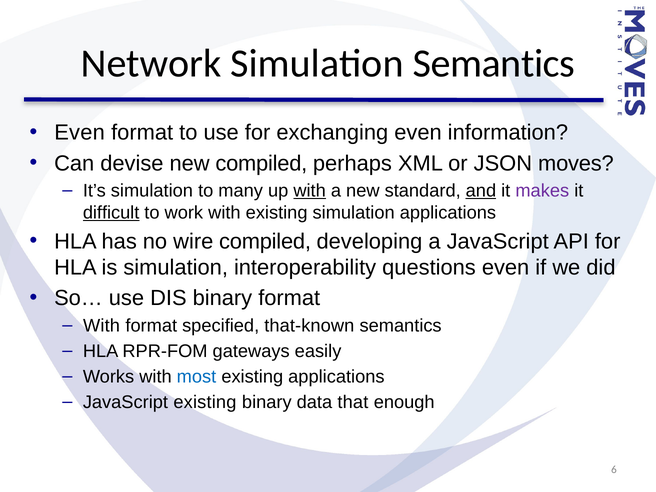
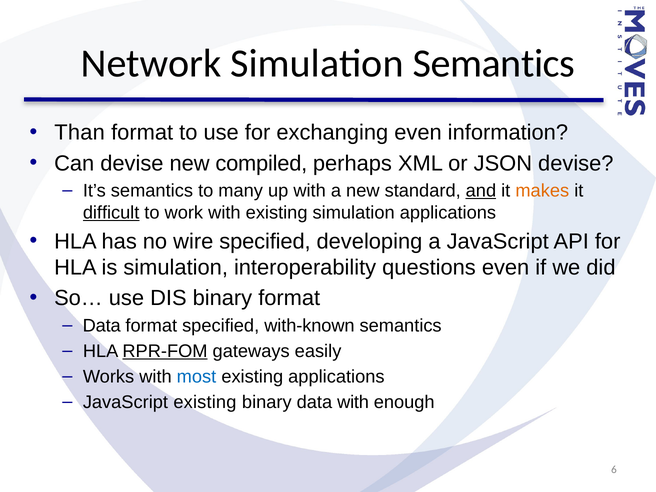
Even at (80, 133): Even -> Than
JSON moves: moves -> devise
It’s simulation: simulation -> semantics
with at (310, 191) underline: present -> none
makes colour: purple -> orange
wire compiled: compiled -> specified
With at (102, 326): With -> Data
that-known: that-known -> with-known
RPR-FOM underline: none -> present
data that: that -> with
